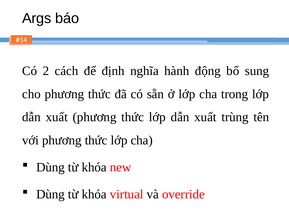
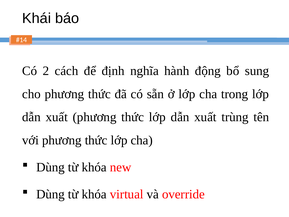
Args: Args -> Khái
